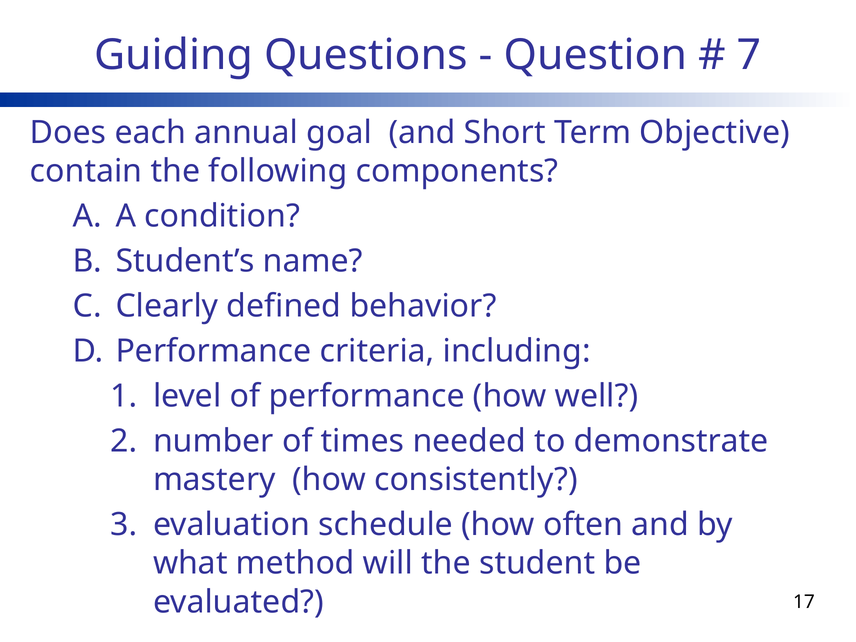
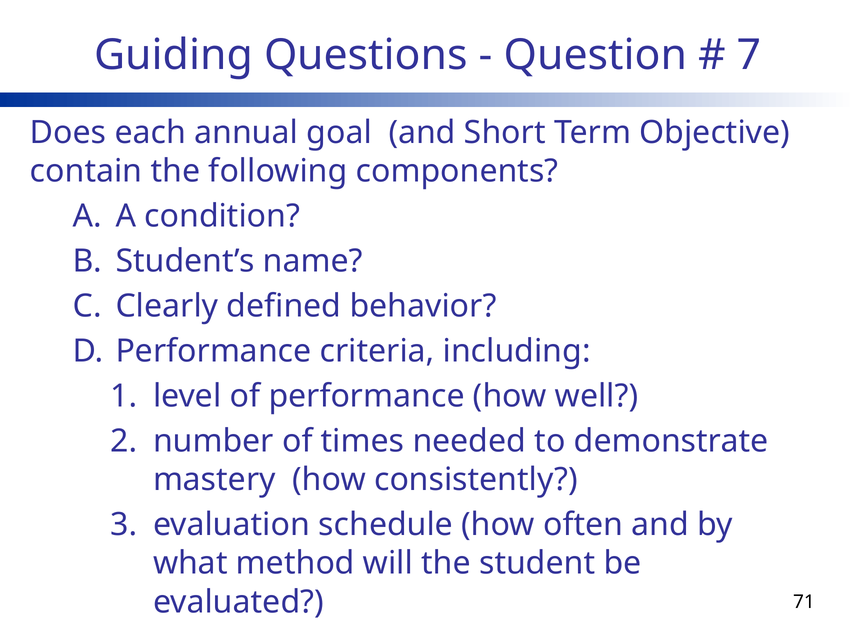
17: 17 -> 71
